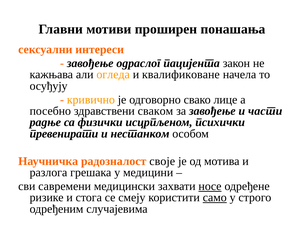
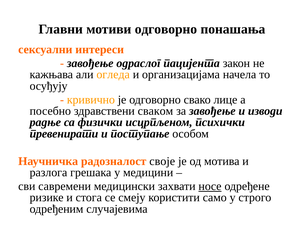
мотиви проширен: проширен -> одговорно
квалификоване: квалификоване -> организацијама
части: части -> изводи
нестанком: нестанком -> поступање
само underline: present -> none
